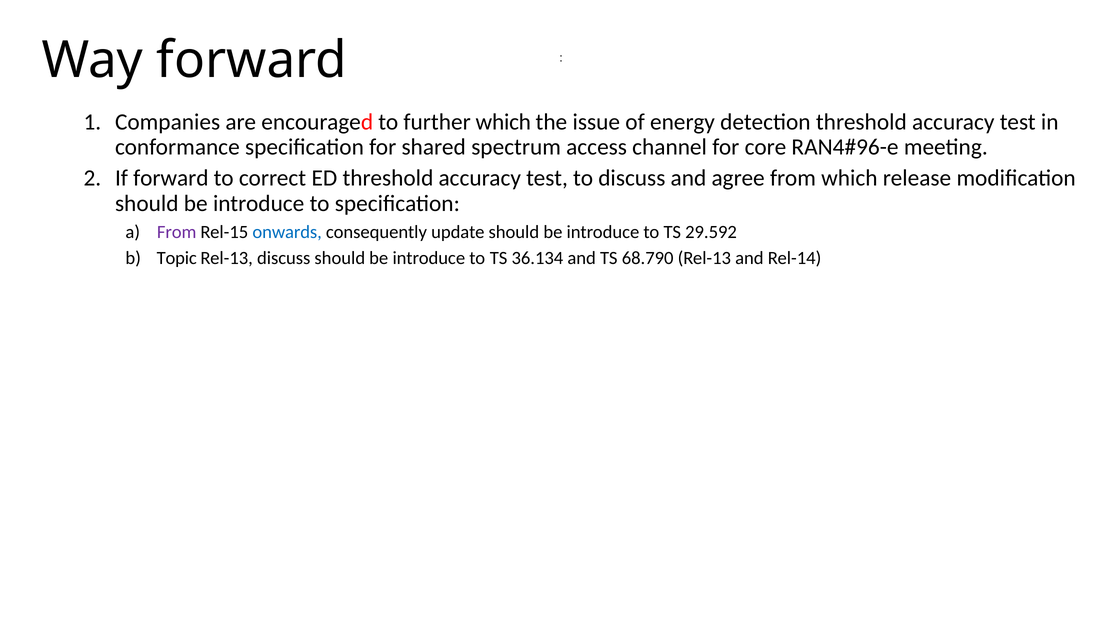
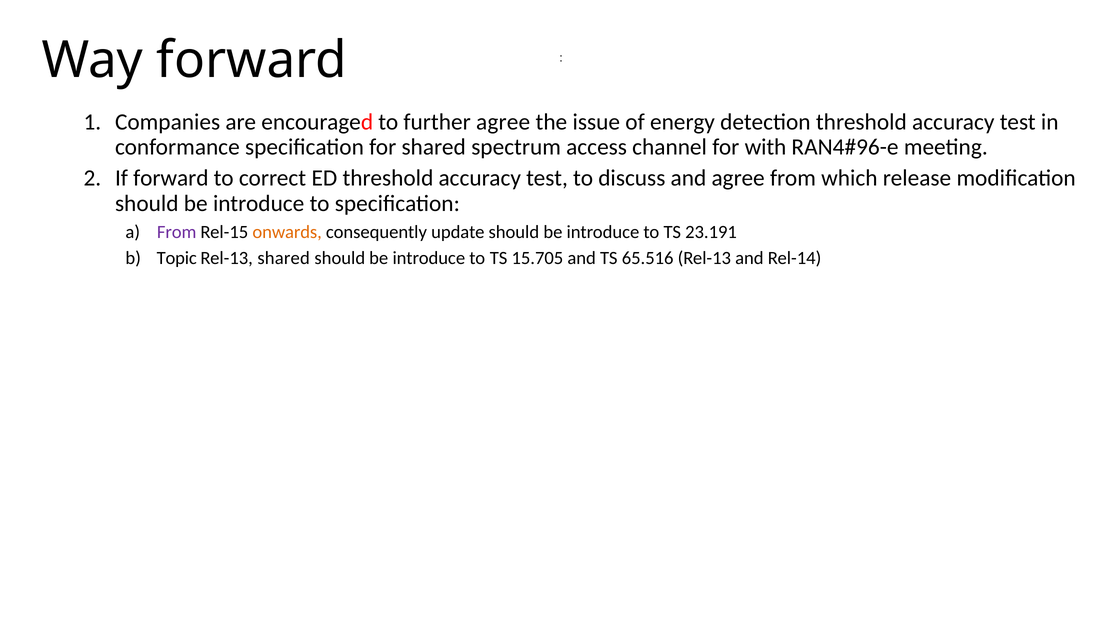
further which: which -> agree
core: core -> with
onwards colour: blue -> orange
29.592: 29.592 -> 23.191
Rel-13 discuss: discuss -> shared
36.134: 36.134 -> 15.705
68.790: 68.790 -> 65.516
